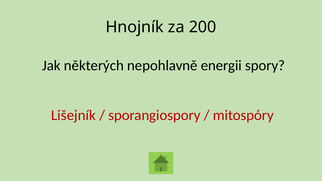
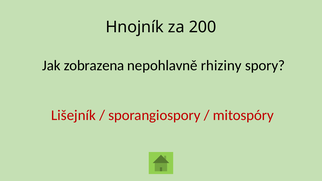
některých: některých -> zobrazena
energii: energii -> rhiziny
